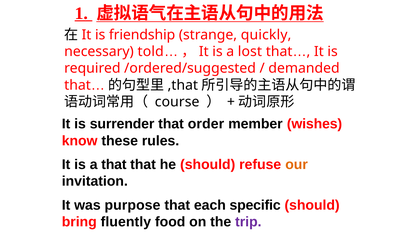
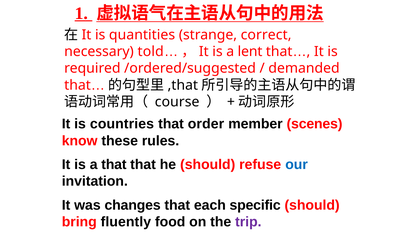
friendship: friendship -> quantities
quickly: quickly -> correct
lost: lost -> lent
surrender: surrender -> countries
wishes: wishes -> scenes
our colour: orange -> blue
purpose: purpose -> changes
